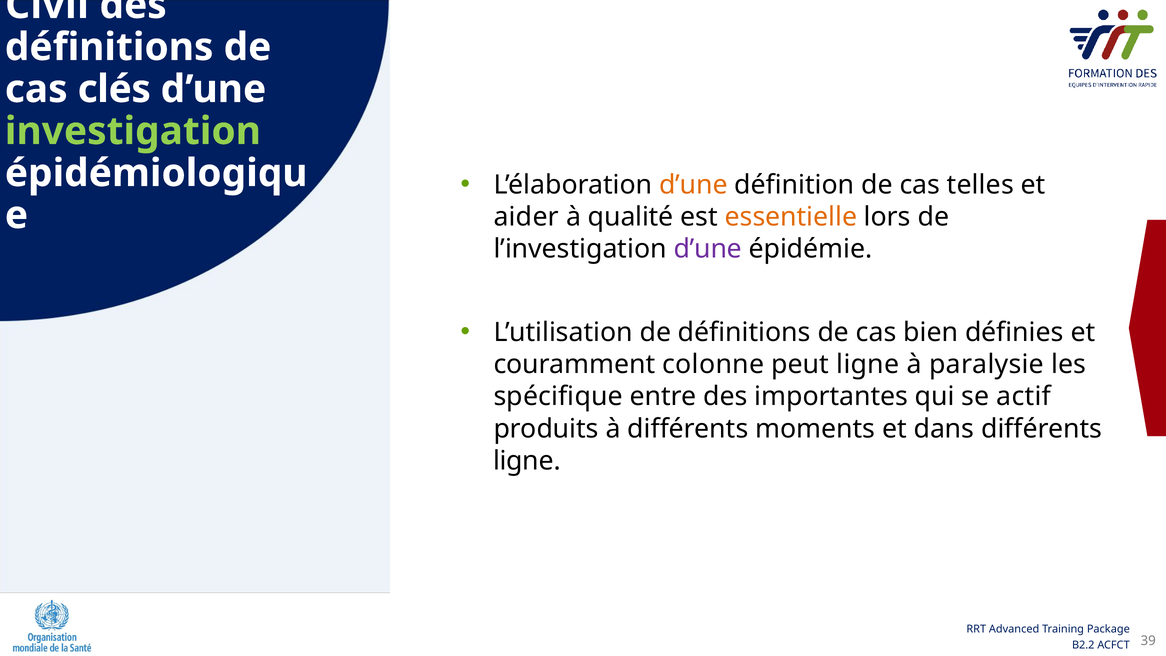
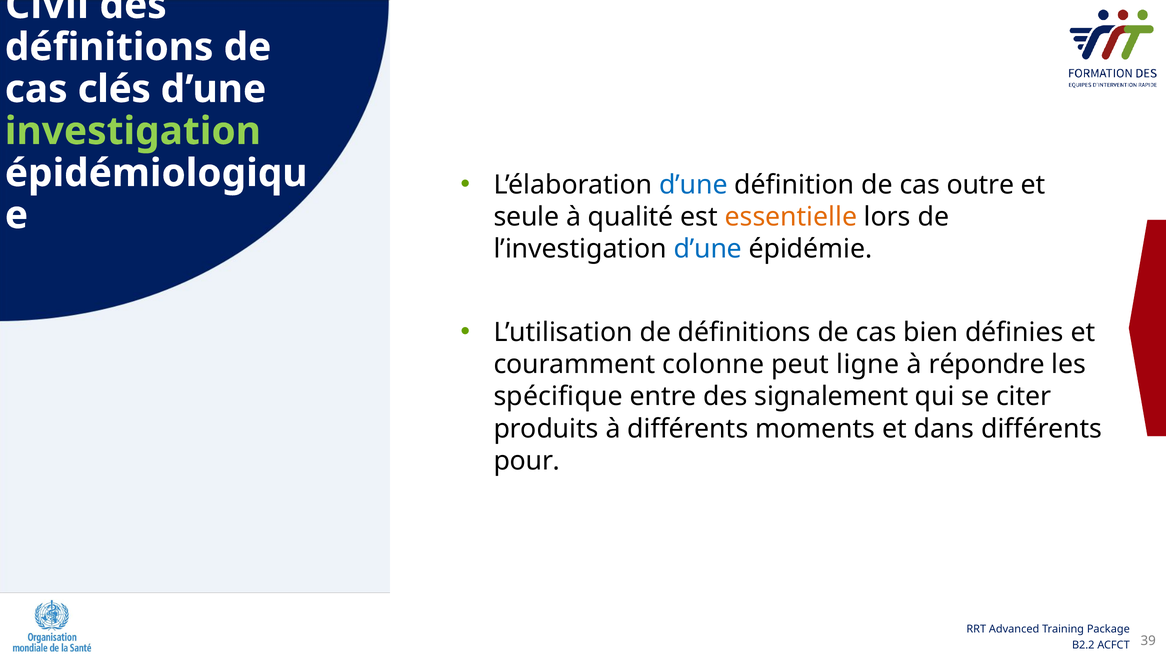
d’une at (693, 185) colour: orange -> blue
telles: telles -> outre
aider: aider -> seule
d’une at (708, 249) colour: purple -> blue
paralysie: paralysie -> répondre
importantes: importantes -> signalement
actif: actif -> citer
ligne at (527, 461): ligne -> pour
